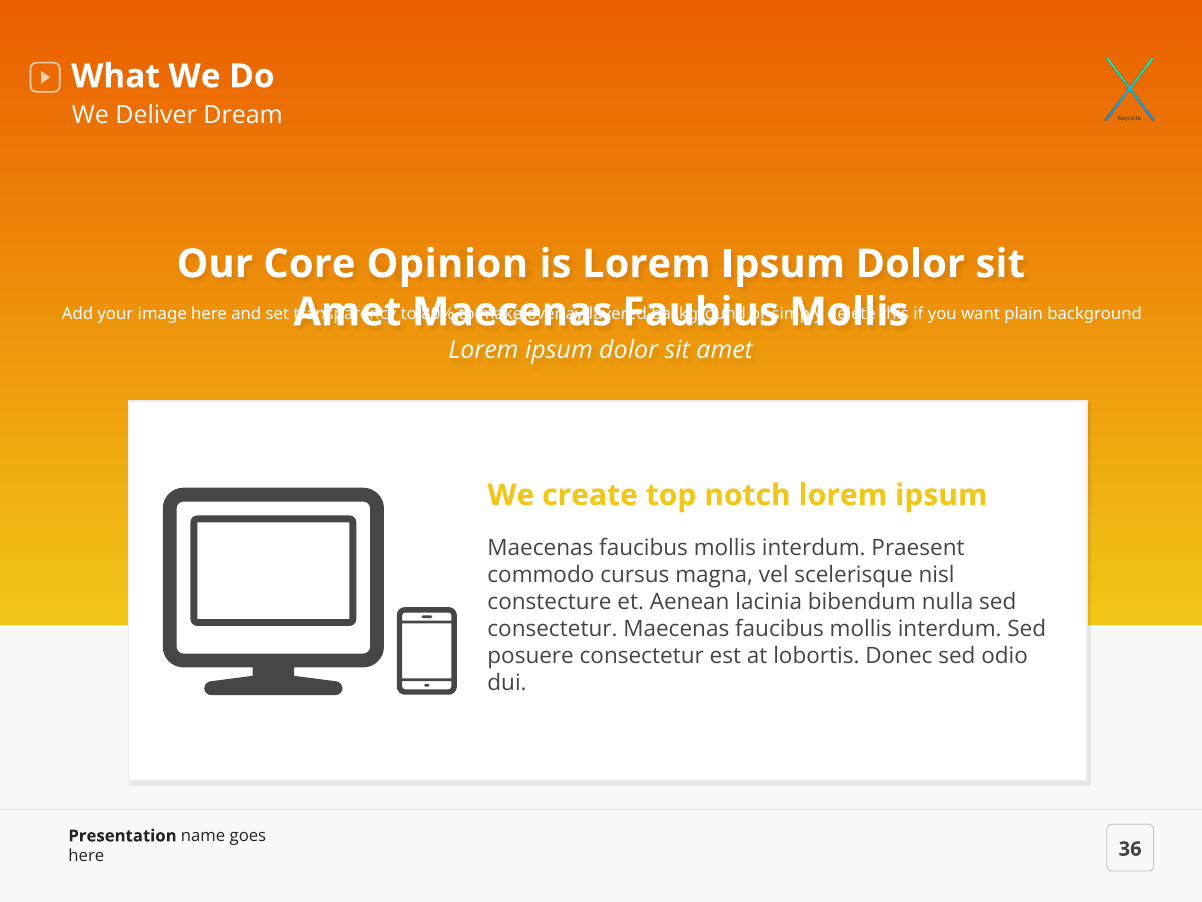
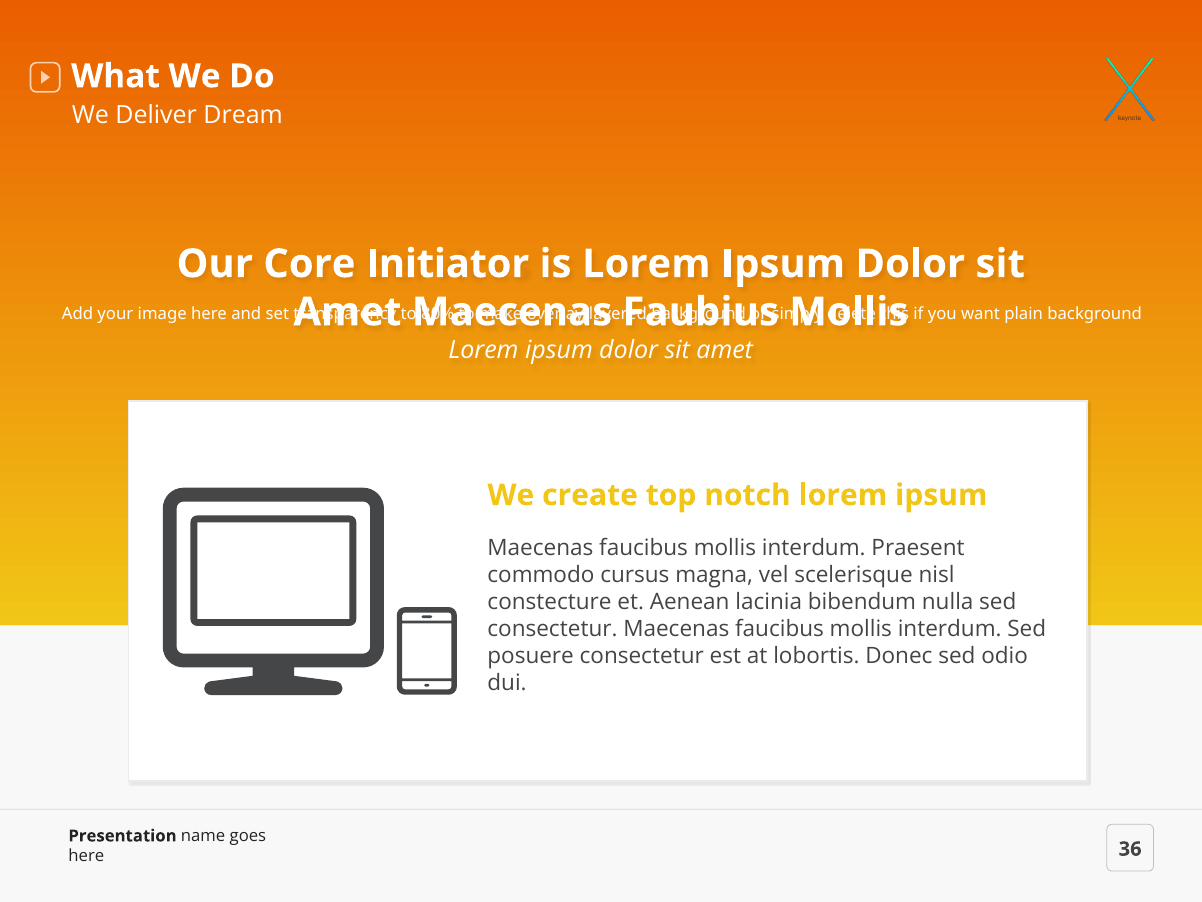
Opinion: Opinion -> Initiator
